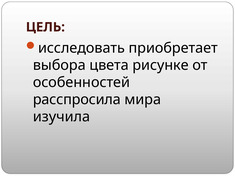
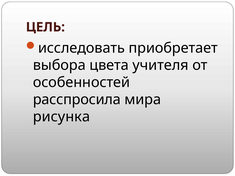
рисунке: рисунке -> учителя
изучила: изучила -> рисунка
